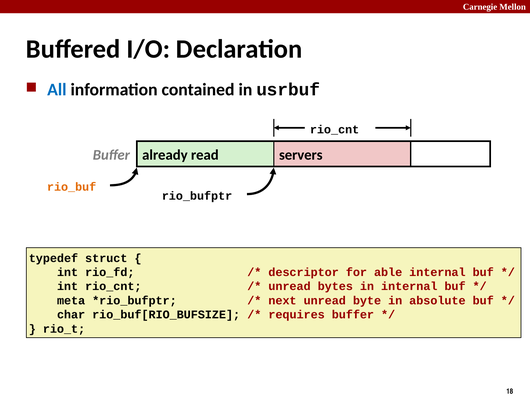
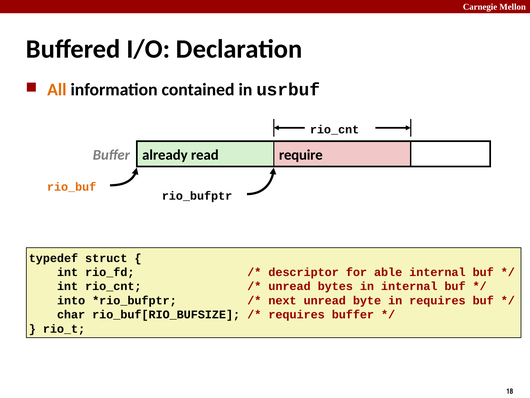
All colour: blue -> orange
servers: servers -> require
meta: meta -> into
in absolute: absolute -> requires
